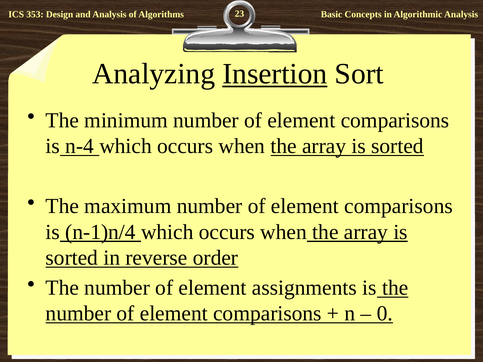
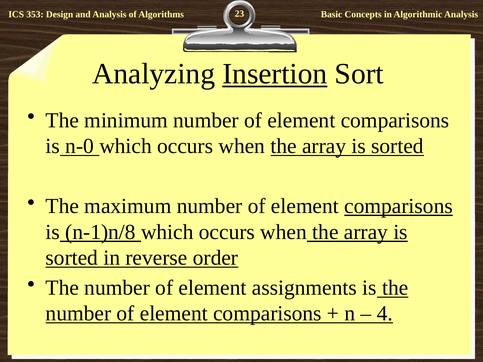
n-4: n-4 -> n-0
comparisons at (399, 206) underline: none -> present
n-1)n/4: n-1)n/4 -> n-1)n/8
0: 0 -> 4
